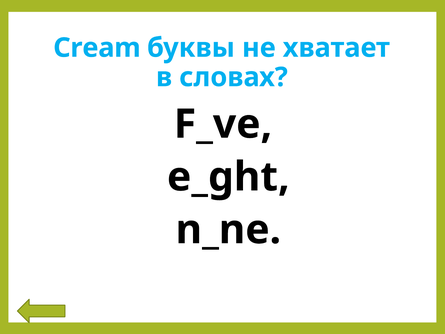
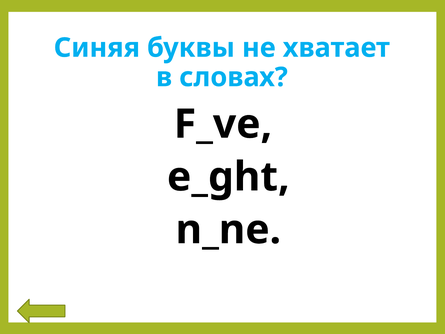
Cream: Cream -> Синяя
